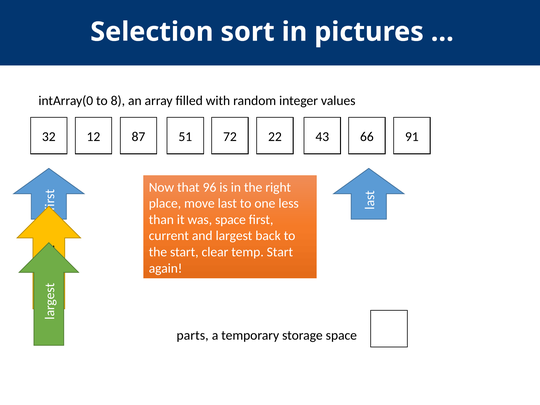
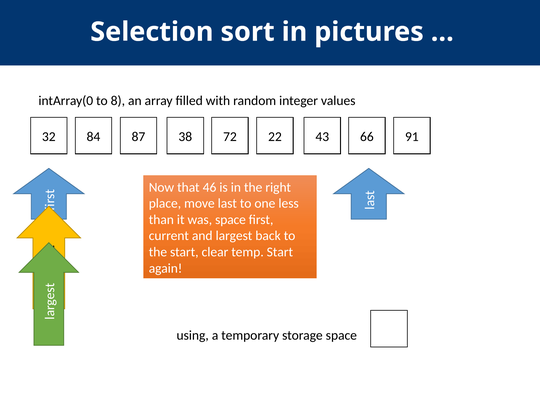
12: 12 -> 84
51: 51 -> 38
96: 96 -> 46
parts: parts -> using
